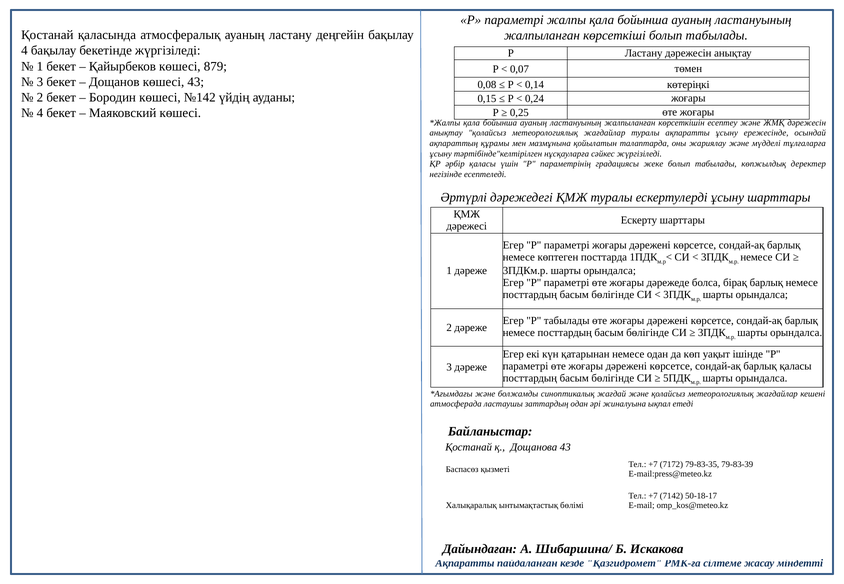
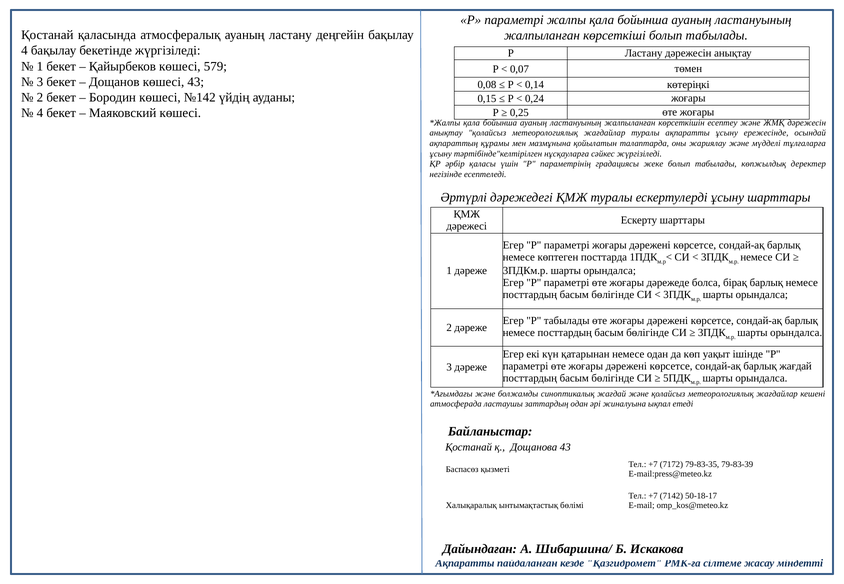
879: 879 -> 579
барлық қаласы: қаласы -> жағдай
